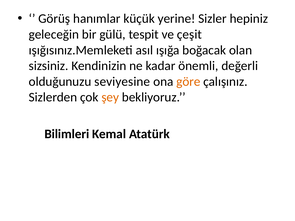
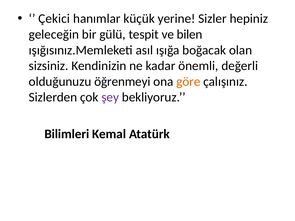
Görüş: Görüş -> Çekici
çeşit: çeşit -> bilen
seviyesine: seviyesine -> öğrenmeyi
şey colour: orange -> purple
